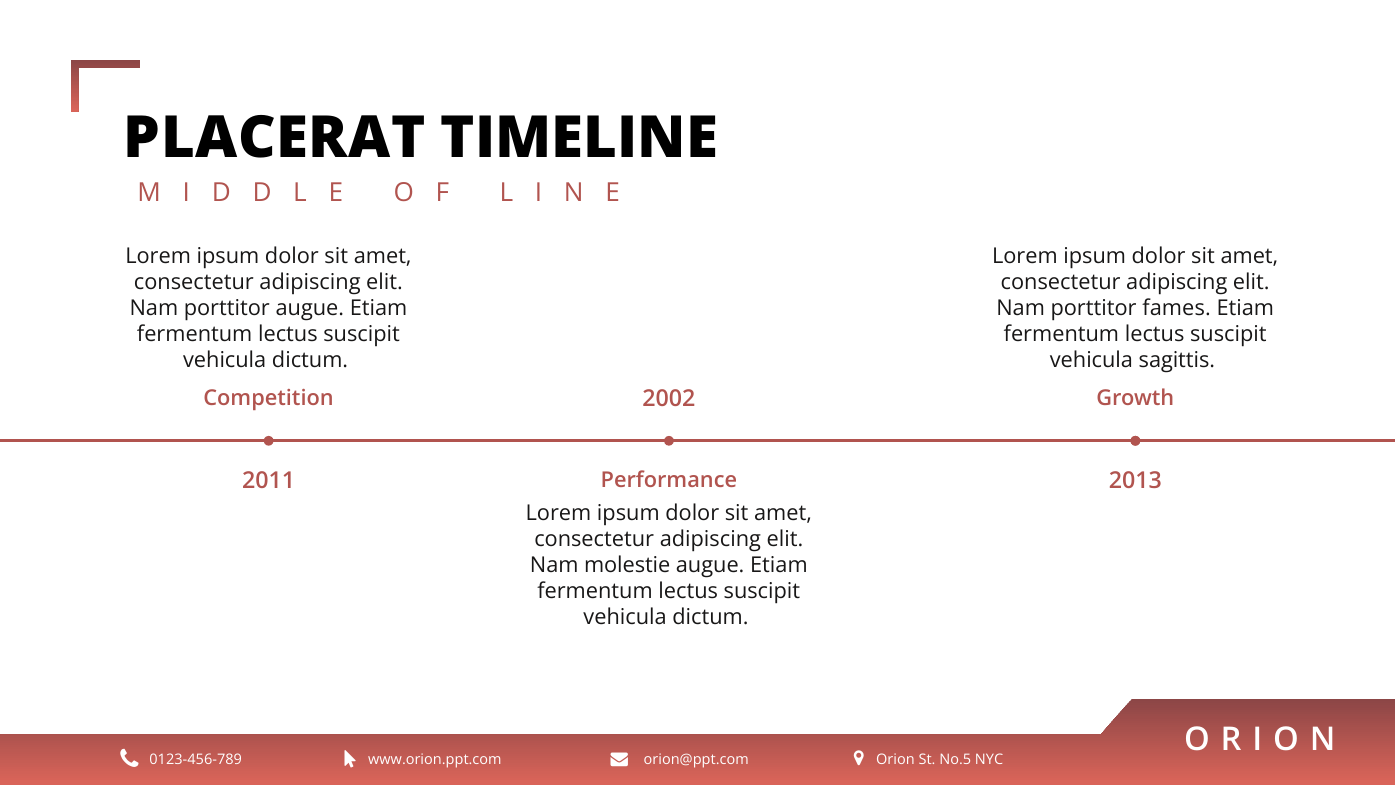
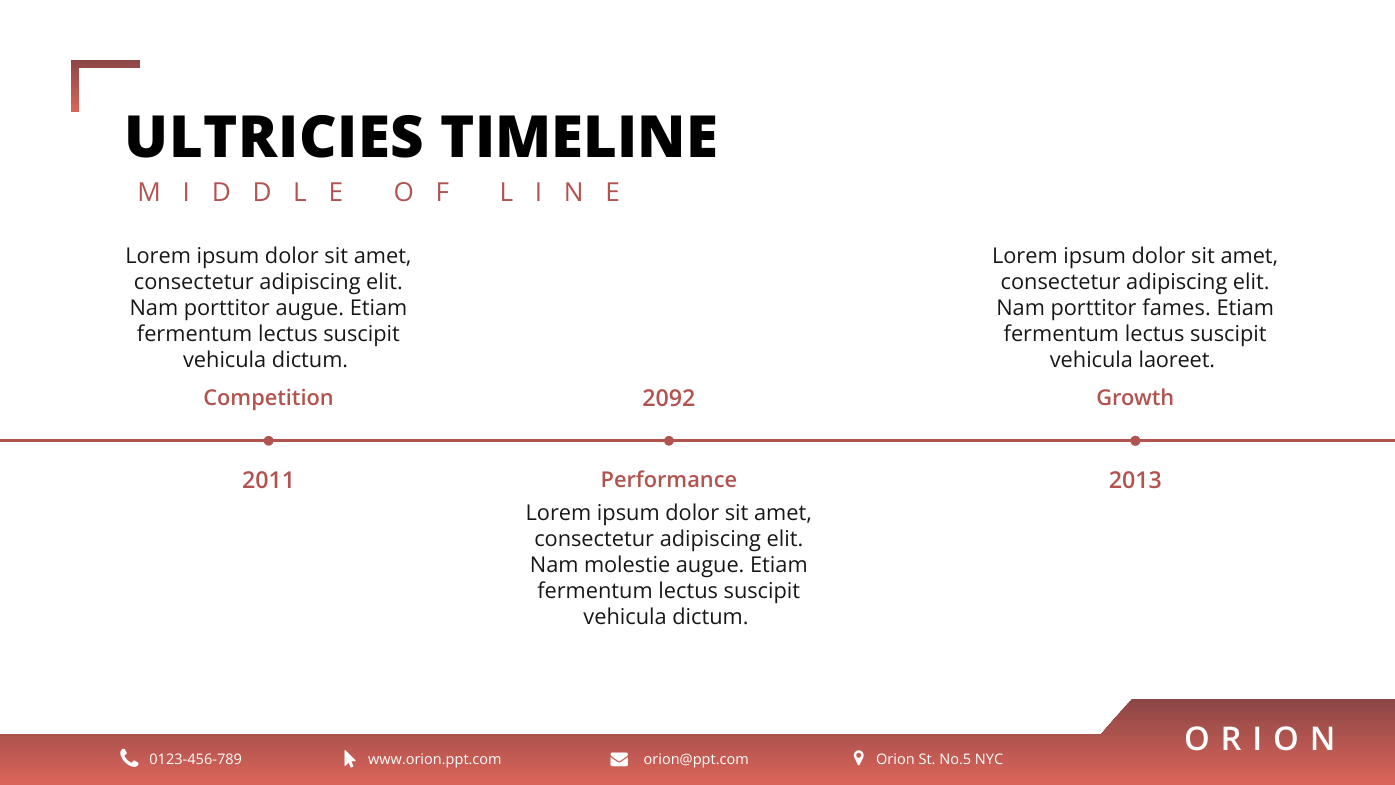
PLACERAT: PLACERAT -> ULTRICIES
sagittis: sagittis -> laoreet
2002: 2002 -> 2092
